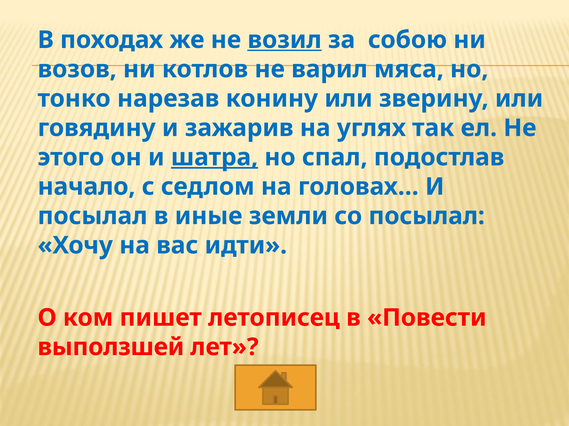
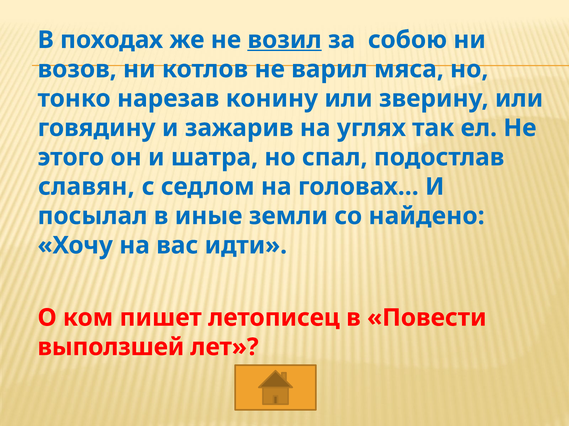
шатра underline: present -> none
начало: начало -> славян
со посылал: посылал -> найдено
